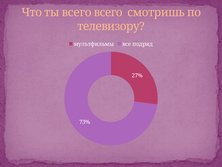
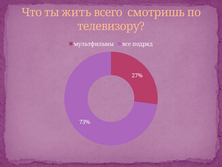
ты всего: всего -> жить
